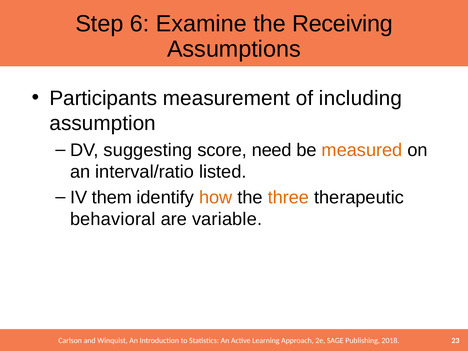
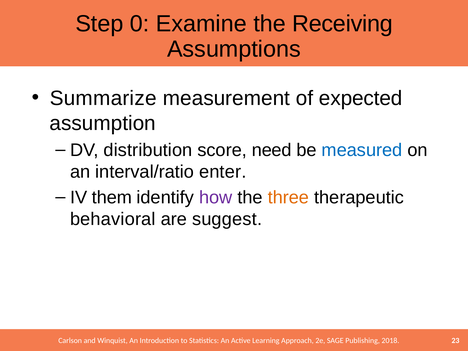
6: 6 -> 0
Participants: Participants -> Summarize
including: including -> expected
suggesting: suggesting -> distribution
measured colour: orange -> blue
listed: listed -> enter
how colour: orange -> purple
variable: variable -> suggest
